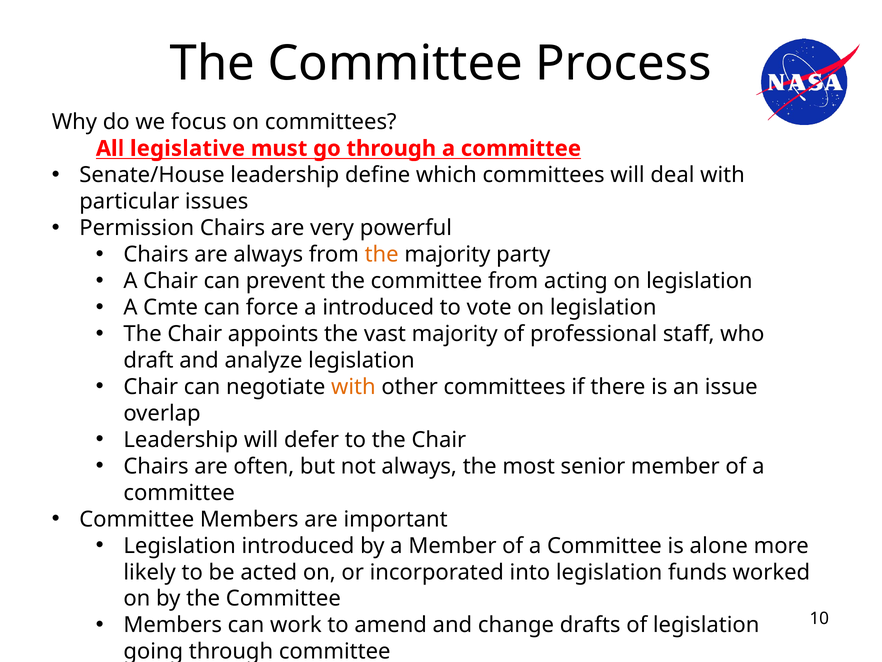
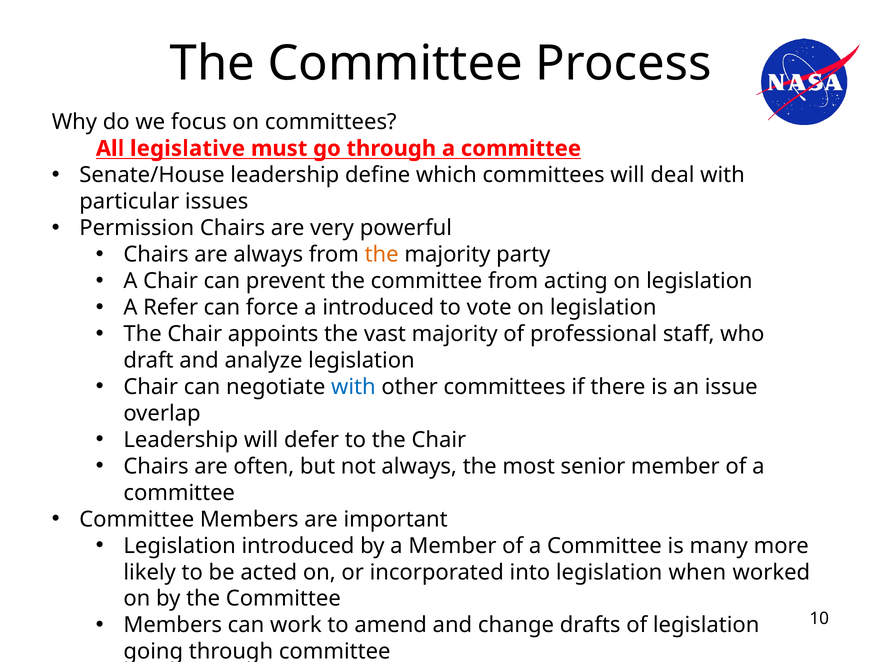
Cmte: Cmte -> Refer
with at (353, 387) colour: orange -> blue
alone: alone -> many
funds: funds -> when
